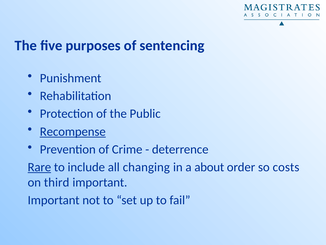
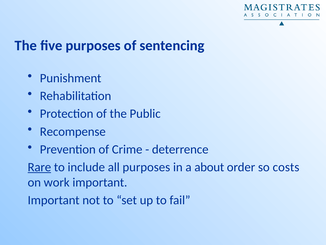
Recompense underline: present -> none
all changing: changing -> purposes
third: third -> work
